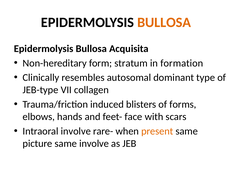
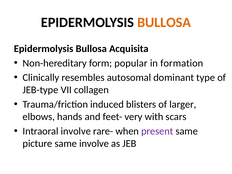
stratum: stratum -> popular
forms: forms -> larger
face: face -> very
present colour: orange -> purple
